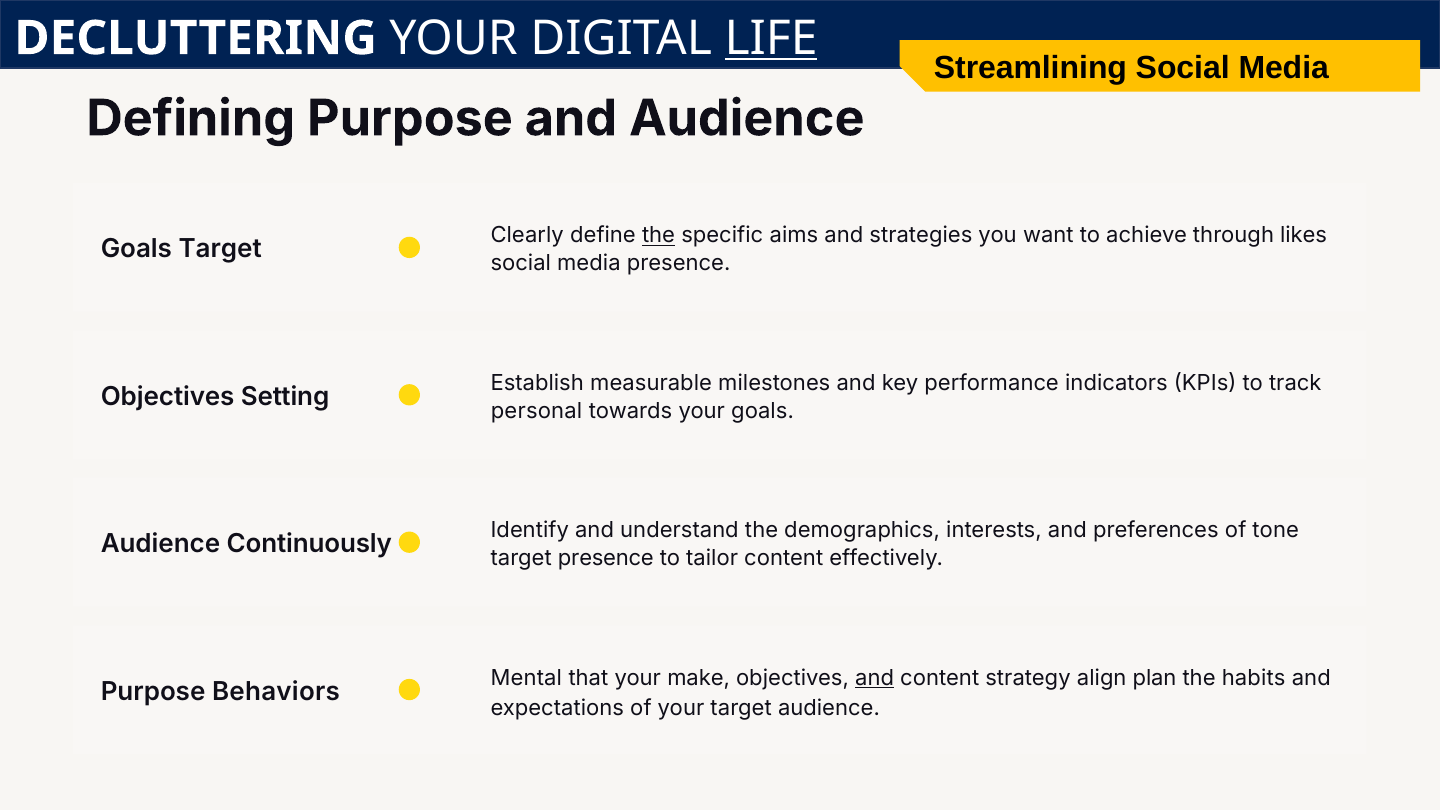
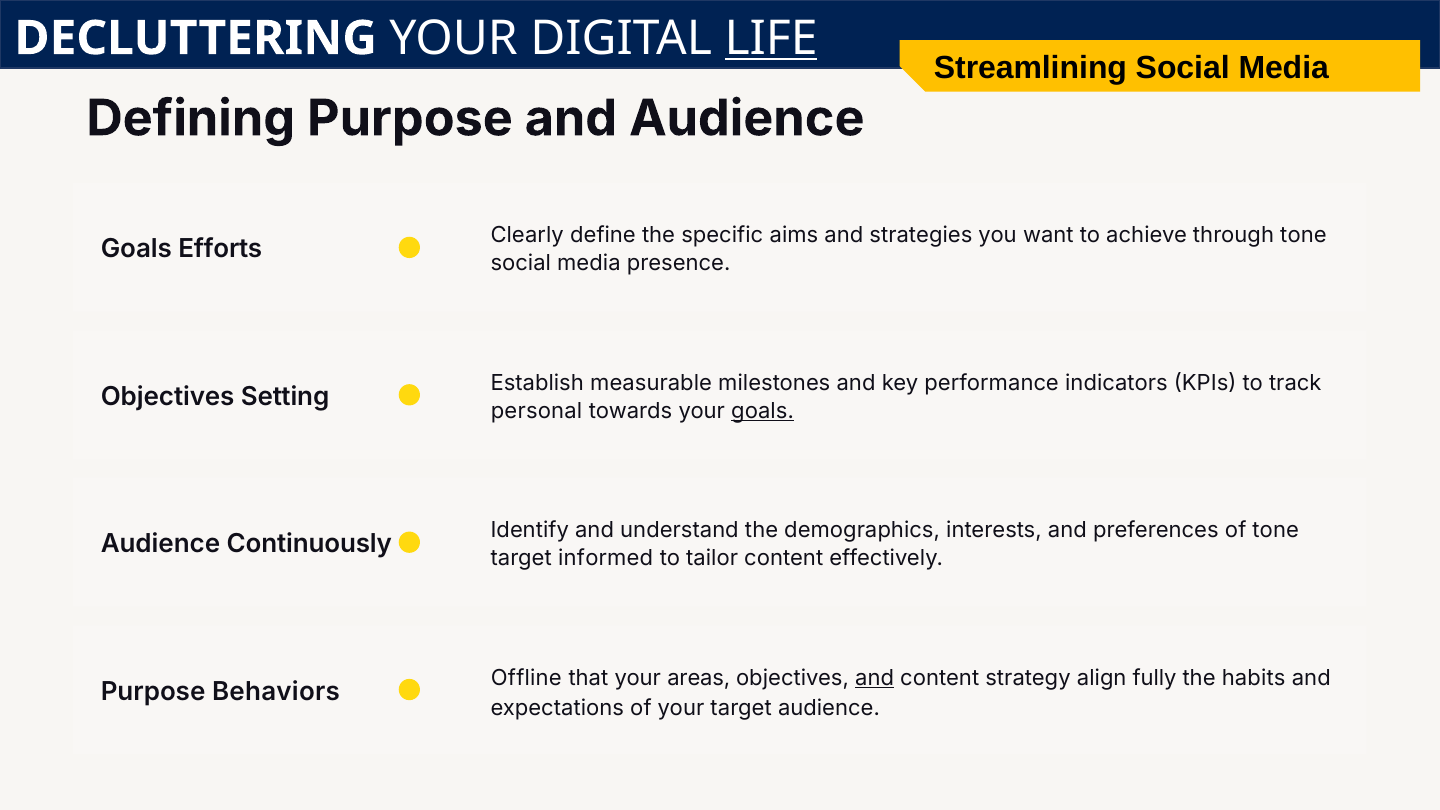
the at (659, 236) underline: present -> none
through likes: likes -> tone
Goals Target: Target -> Efforts
goals at (763, 411) underline: none -> present
target presence: presence -> informed
Mental: Mental -> Offline
make: make -> areas
plan: plan -> fully
